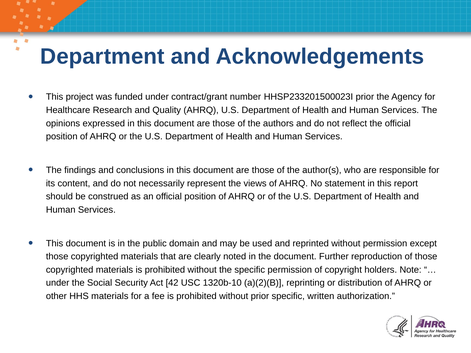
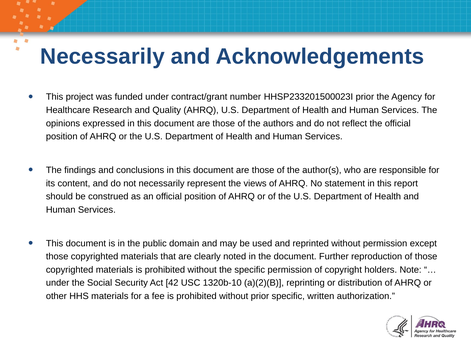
Department at (102, 57): Department -> Necessarily
